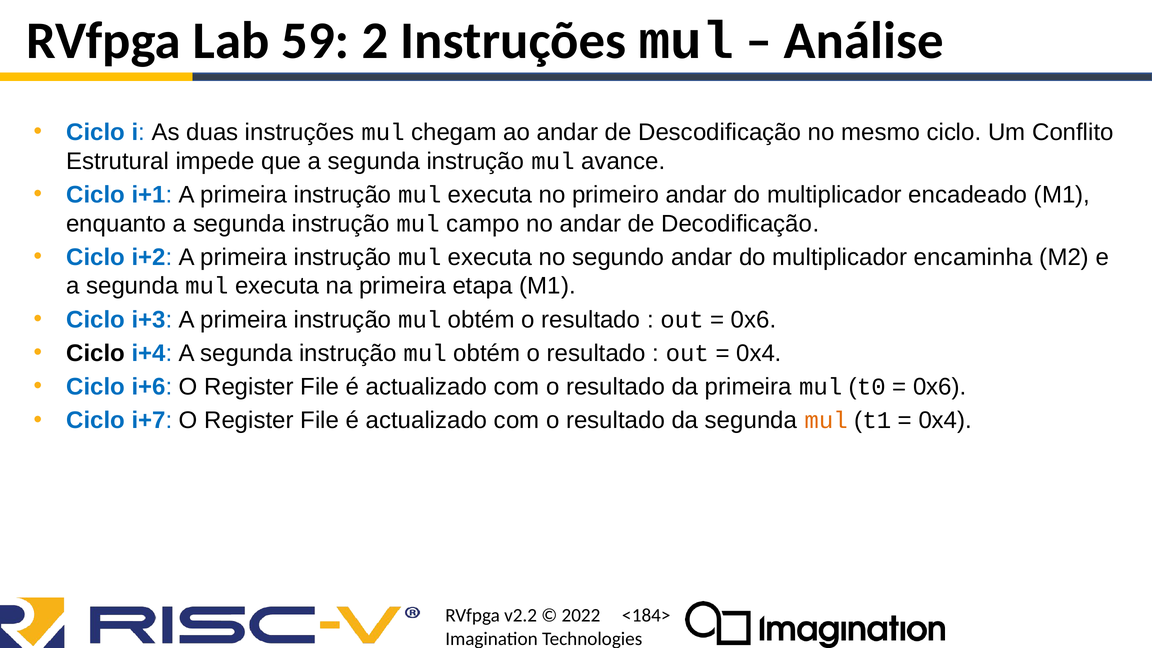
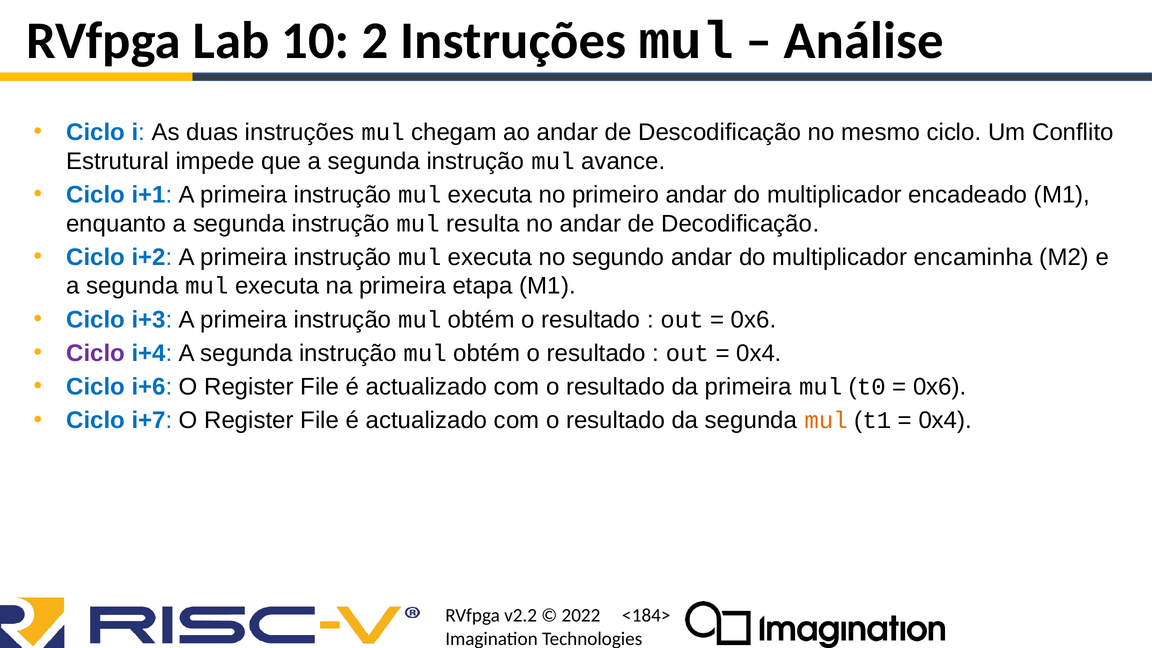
59: 59 -> 10
campo: campo -> resulta
Ciclo at (96, 353) colour: black -> purple
